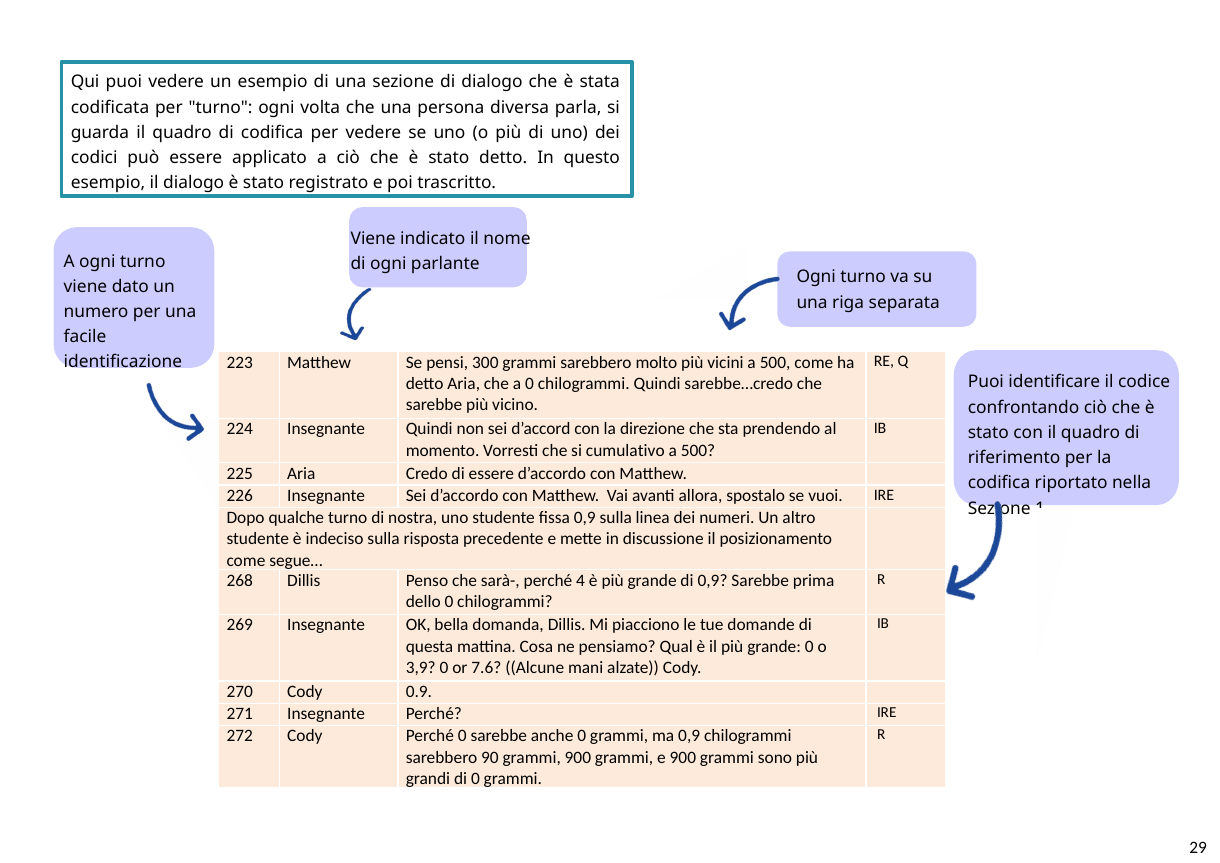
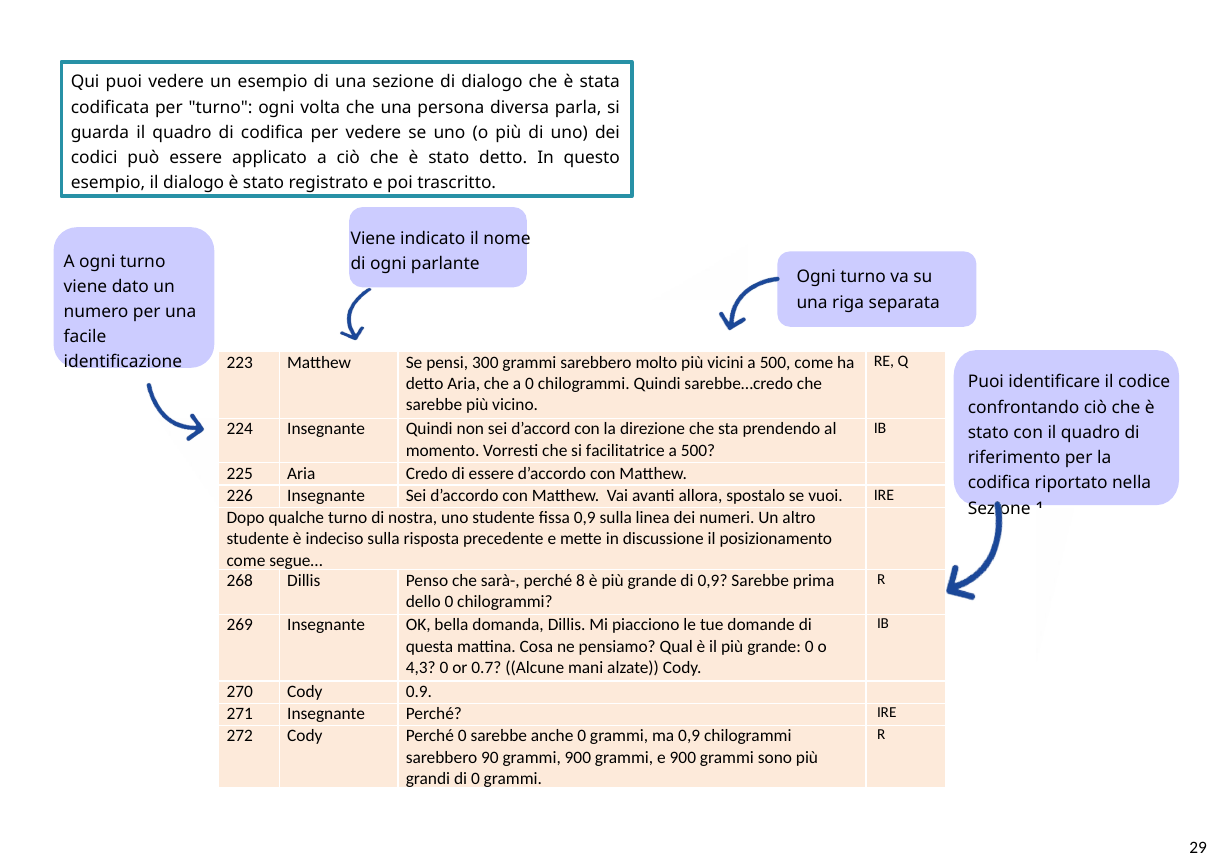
cumulativo: cumulativo -> facilitatrice
4: 4 -> 8
3,9: 3,9 -> 4,3
7.6: 7.6 -> 0.7
